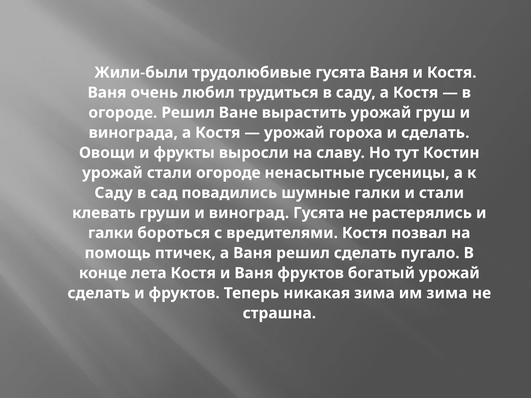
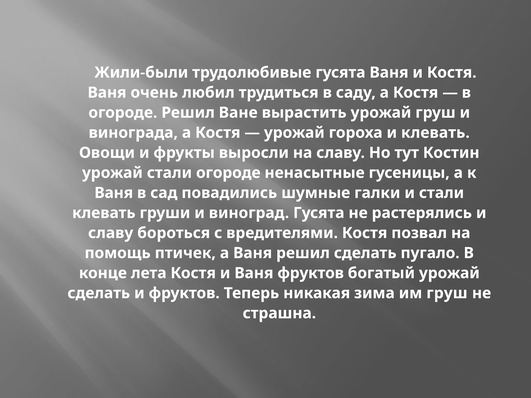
и сделать: сделать -> клевать
Саду at (114, 193): Саду -> Ваня
галки at (111, 233): галки -> славу
им зима: зима -> груш
